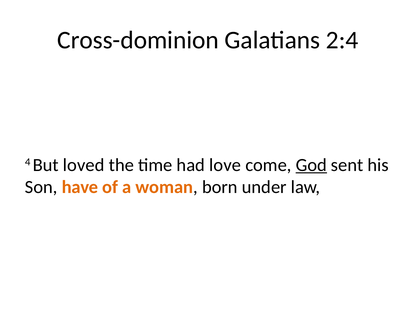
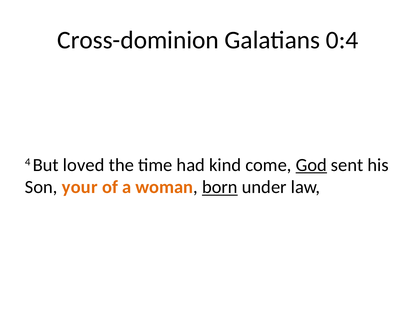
2:4: 2:4 -> 0:4
love: love -> kind
have: have -> your
born underline: none -> present
